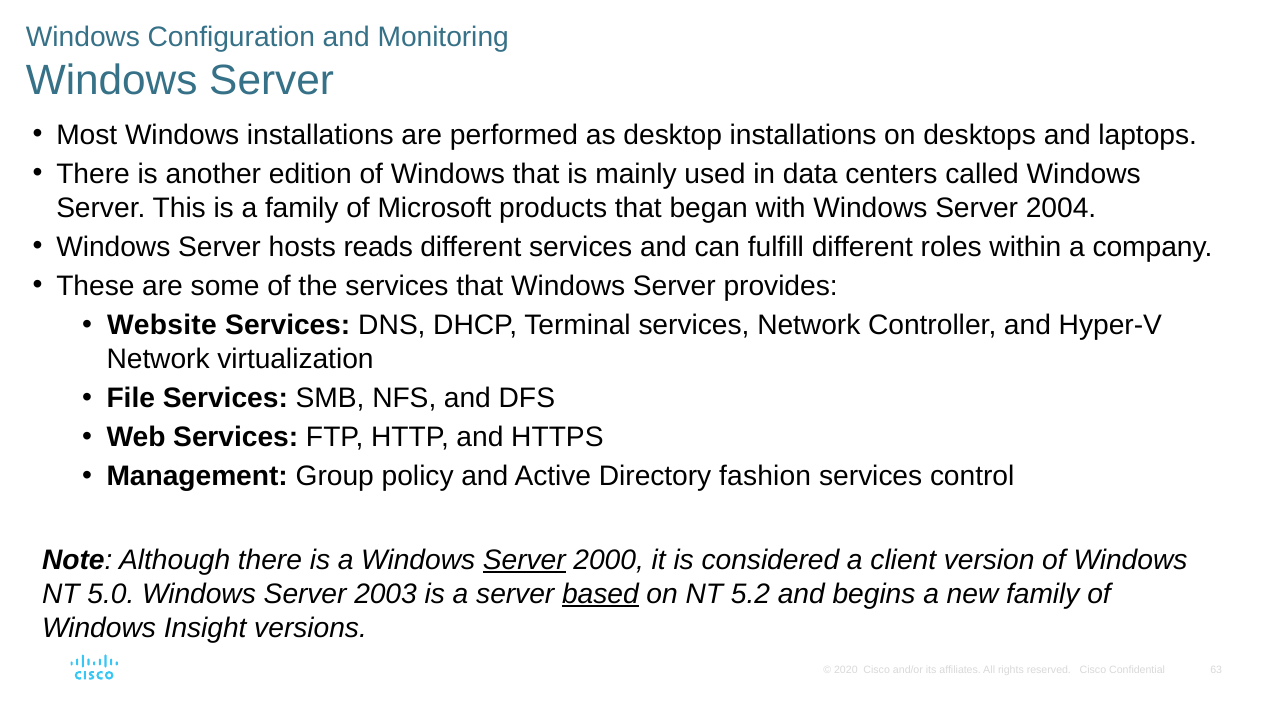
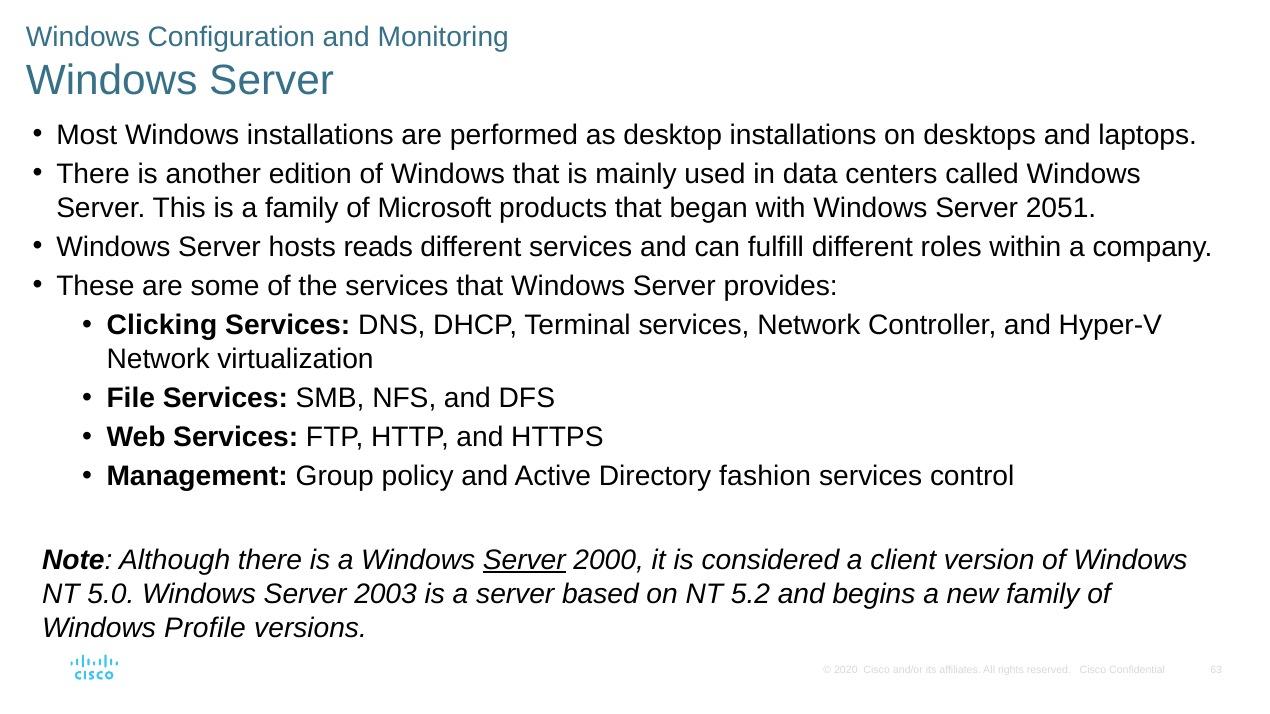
2004: 2004 -> 2051
Website: Website -> Clicking
based underline: present -> none
Insight: Insight -> Profile
